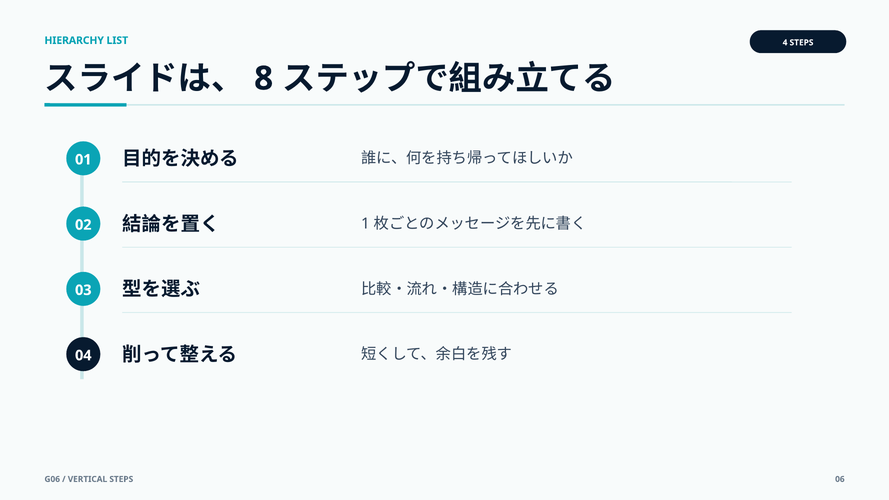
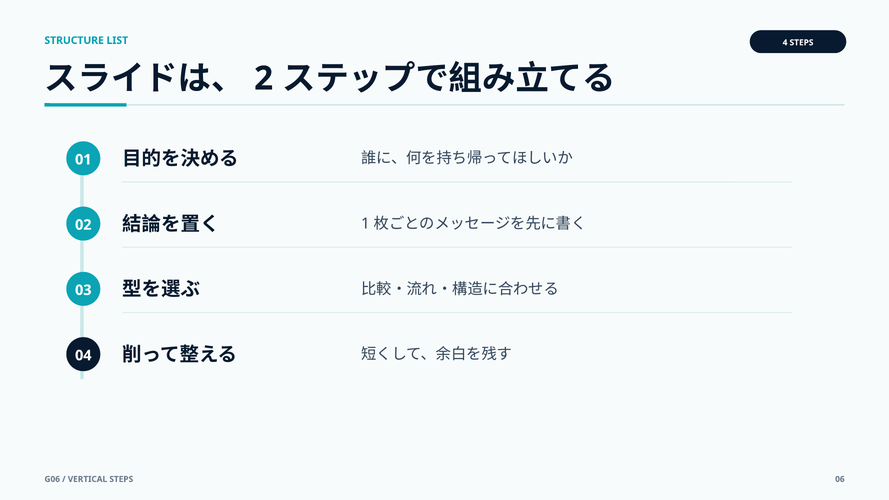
HIERARCHY: HIERARCHY -> STRUCTURE
8: 8 -> 2
